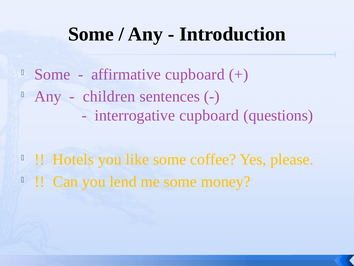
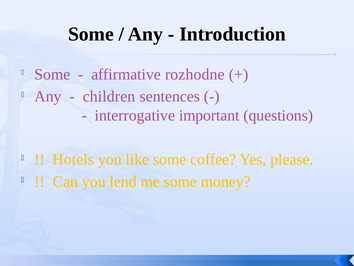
affirmative cupboard: cupboard -> rozhodne
interrogative cupboard: cupboard -> important
